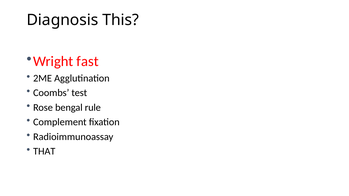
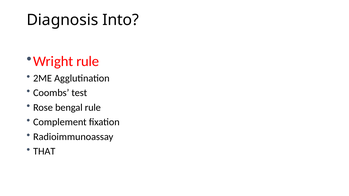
This: This -> Into
Wright fast: fast -> rule
